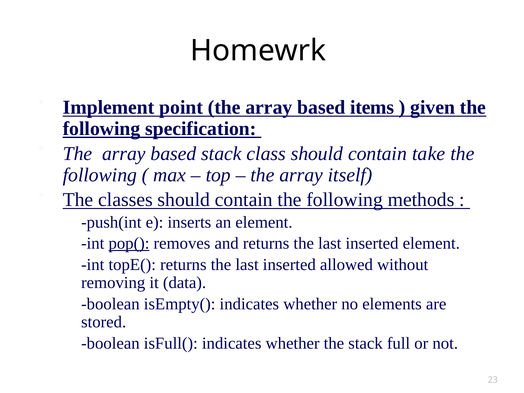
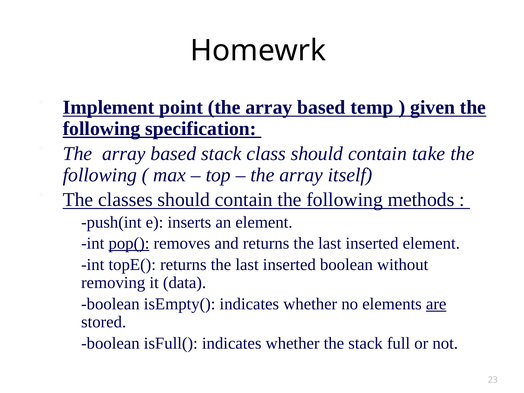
items: items -> temp
inserted allowed: allowed -> boolean
are underline: none -> present
